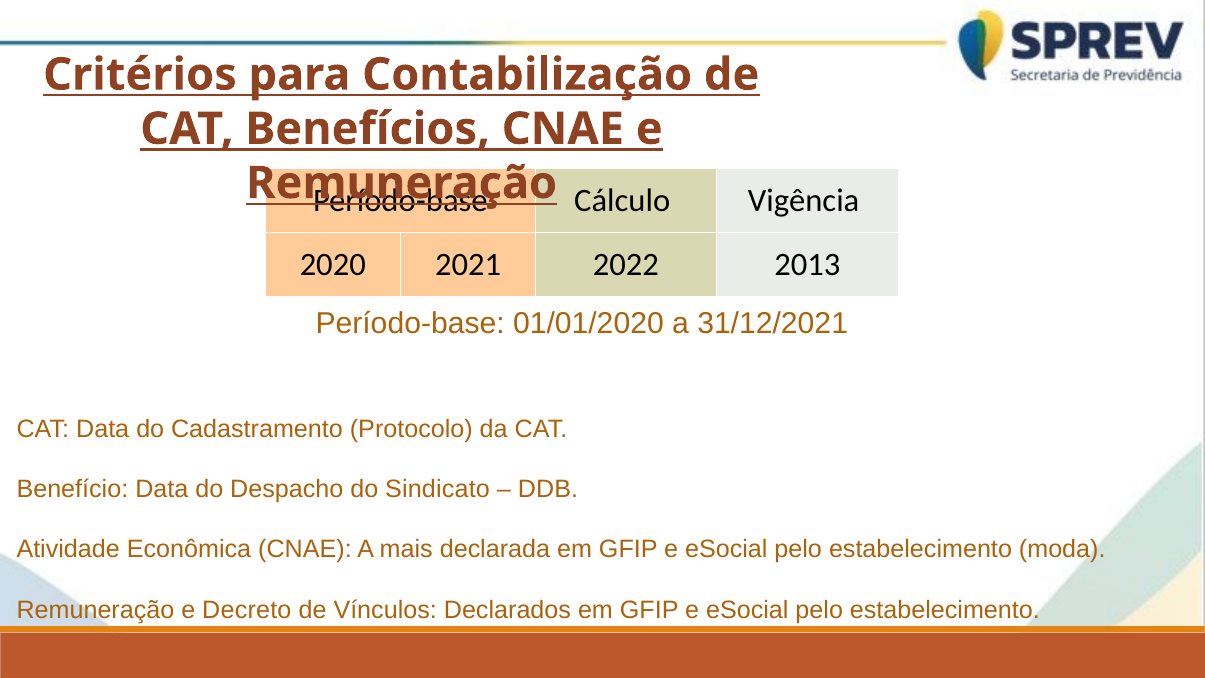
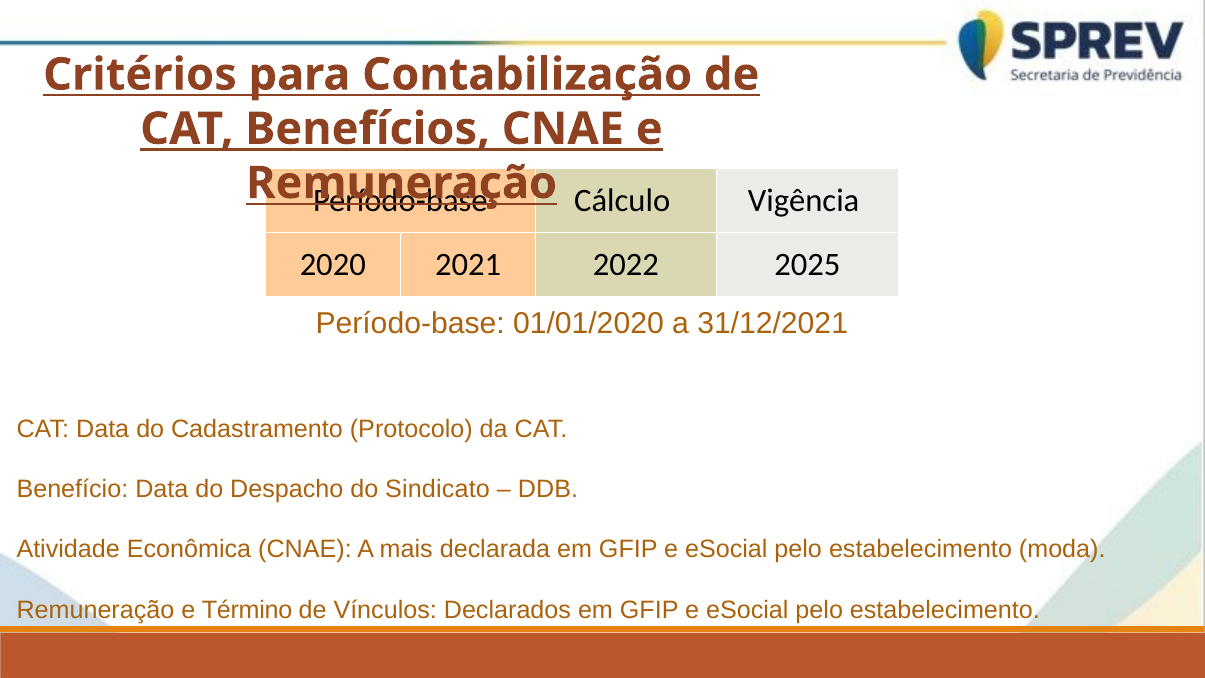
2013: 2013 -> 2025
Decreto: Decreto -> Término
